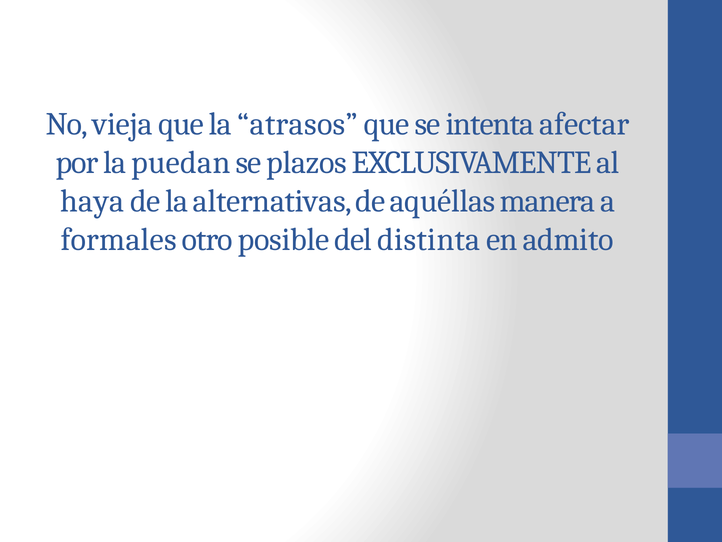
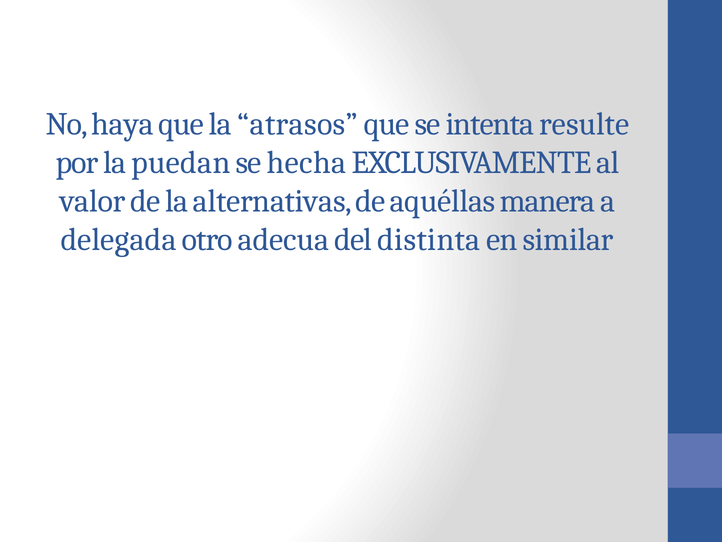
vieja: vieja -> haya
afectar: afectar -> resulte
plazos: plazos -> hecha
haya: haya -> valor
formales: formales -> delegada
posible: posible -> adecua
admito: admito -> similar
